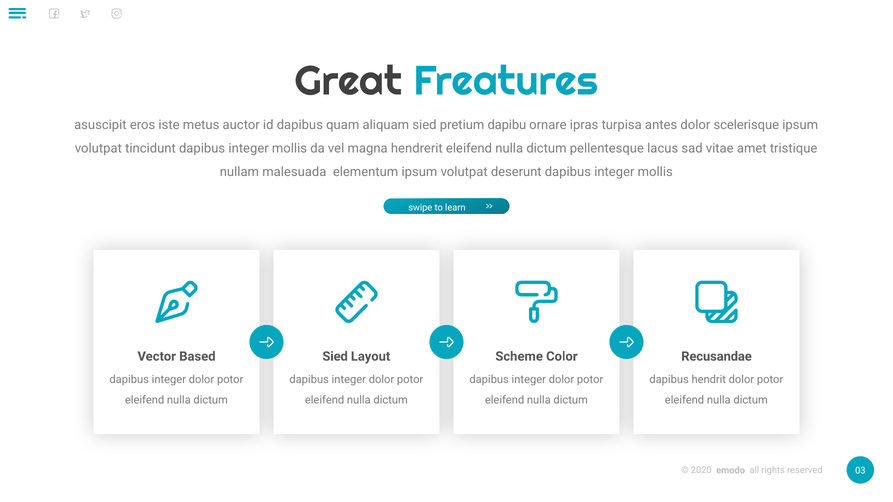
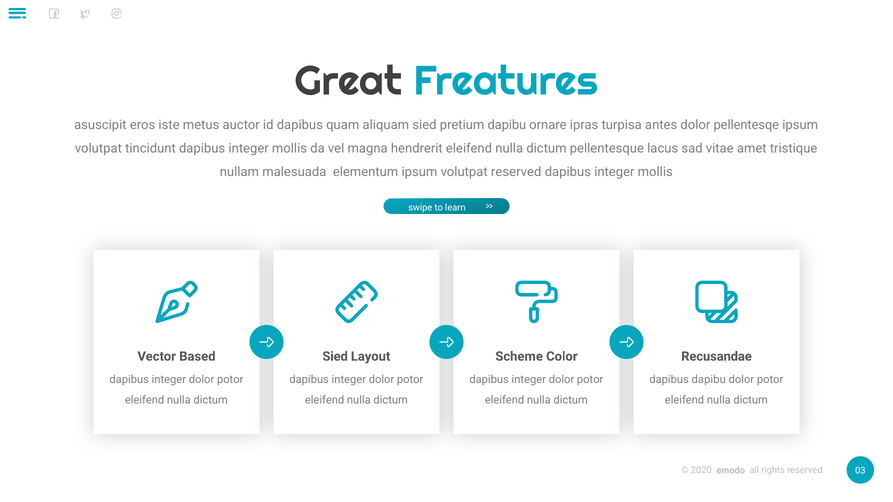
scelerisque: scelerisque -> pellentesqe
volutpat deserunt: deserunt -> reserved
dapibus hendrit: hendrit -> dapibu
